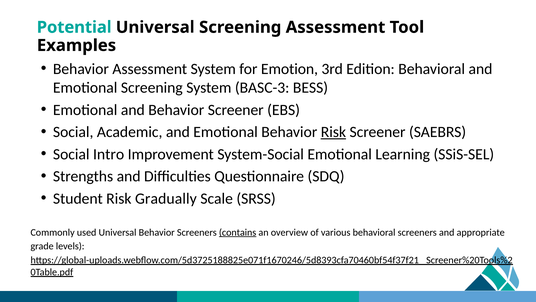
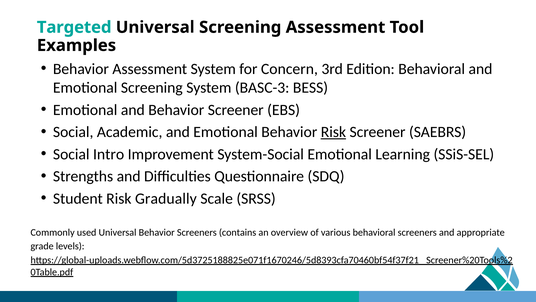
Potential: Potential -> Targeted
Emotion: Emotion -> Concern
contains underline: present -> none
